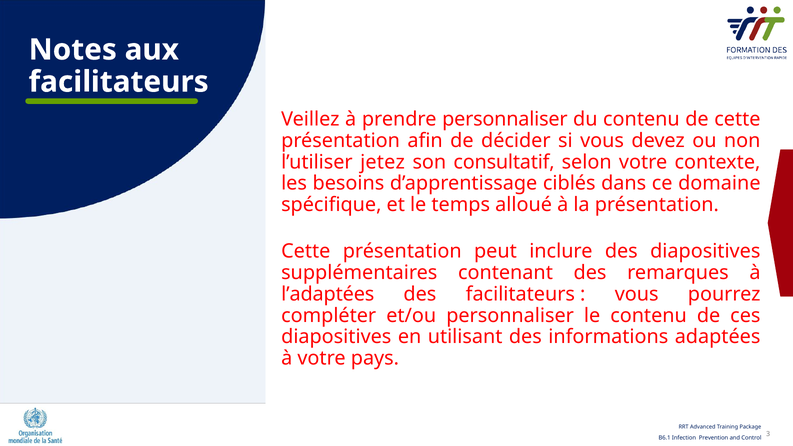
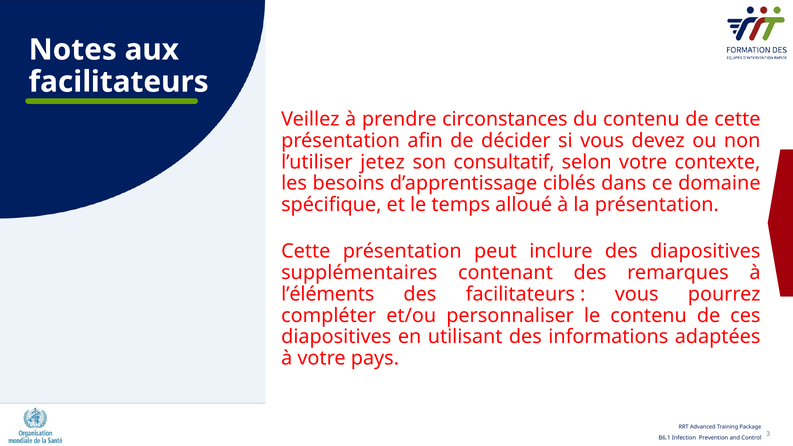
prendre personnaliser: personnaliser -> circonstances
l’adaptées: l’adaptées -> l’éléments
